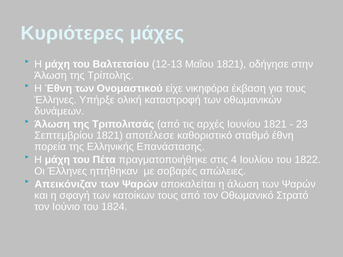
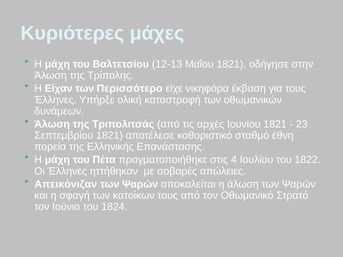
Η Έθνη: Έθνη -> Είχαν
Ονομαστικού: Ονομαστικού -> Περισσότερο
